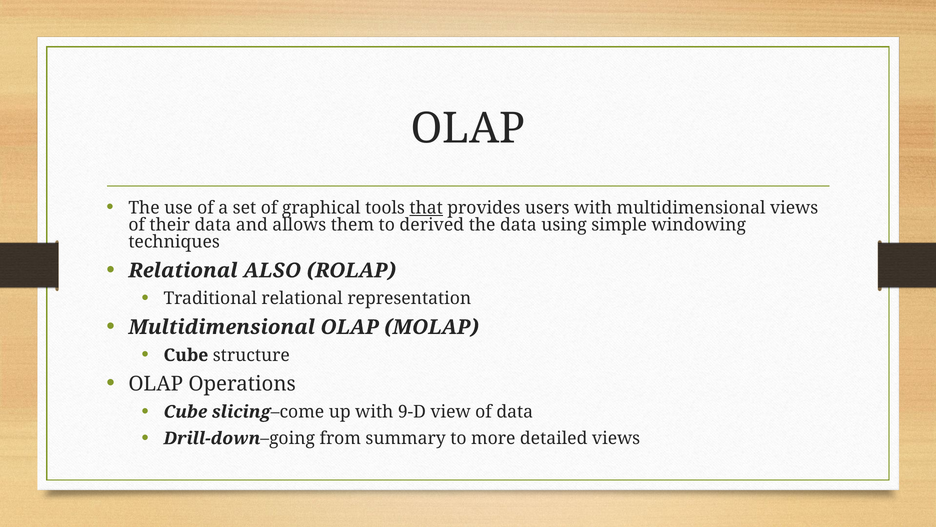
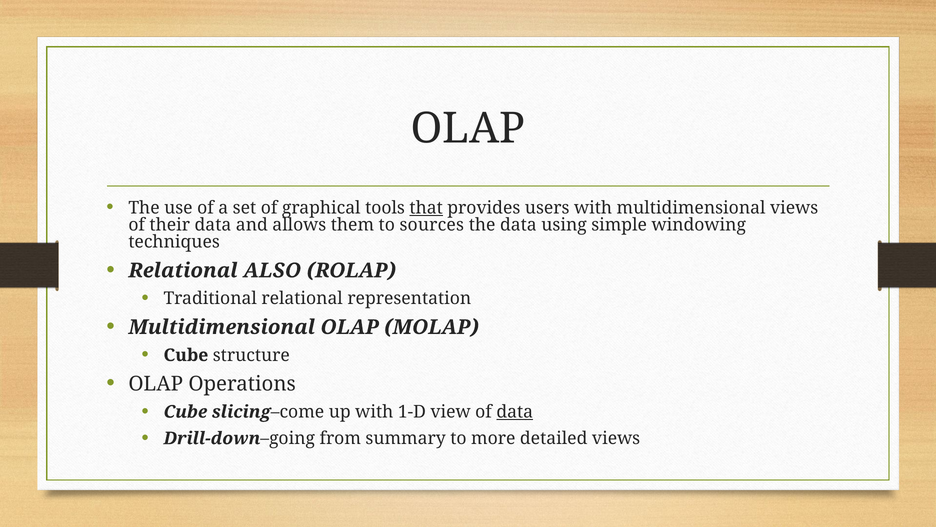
derived: derived -> sources
9-D: 9-D -> 1-D
data at (515, 412) underline: none -> present
